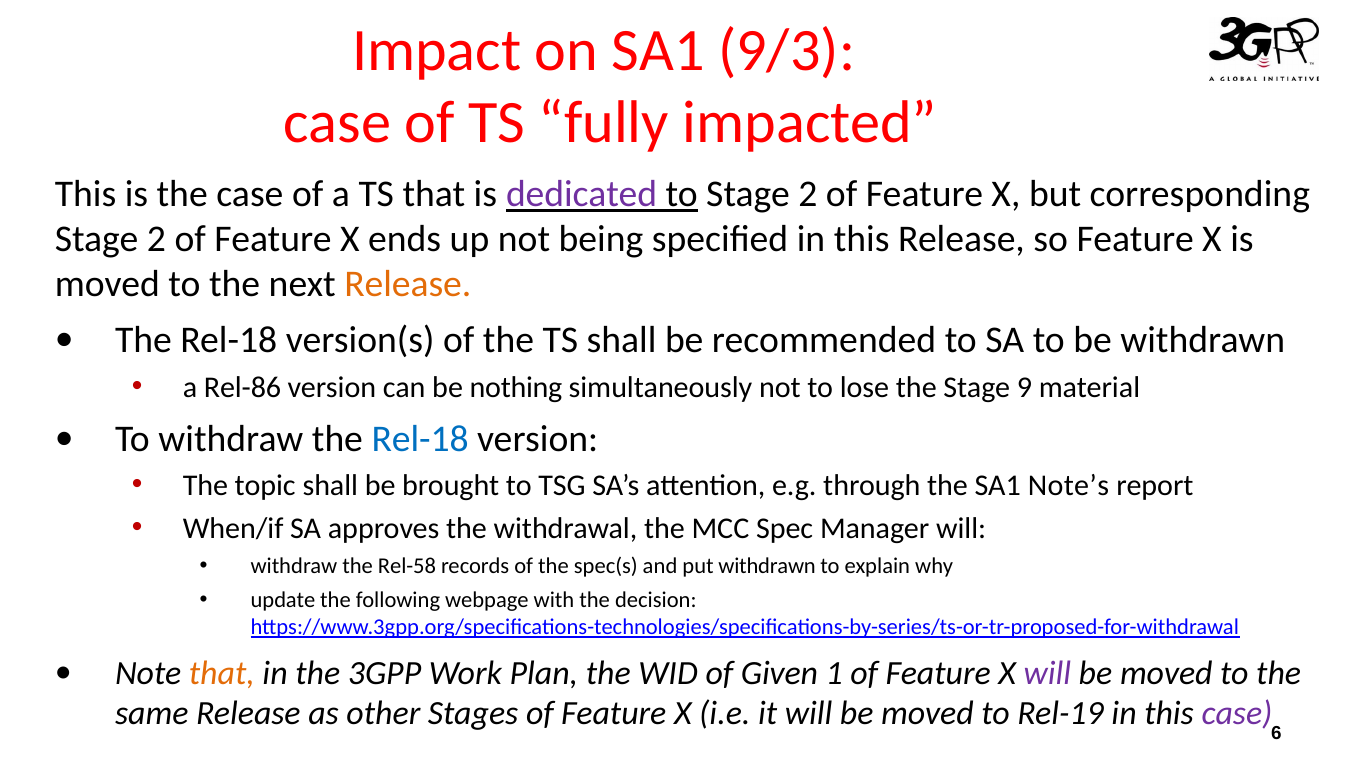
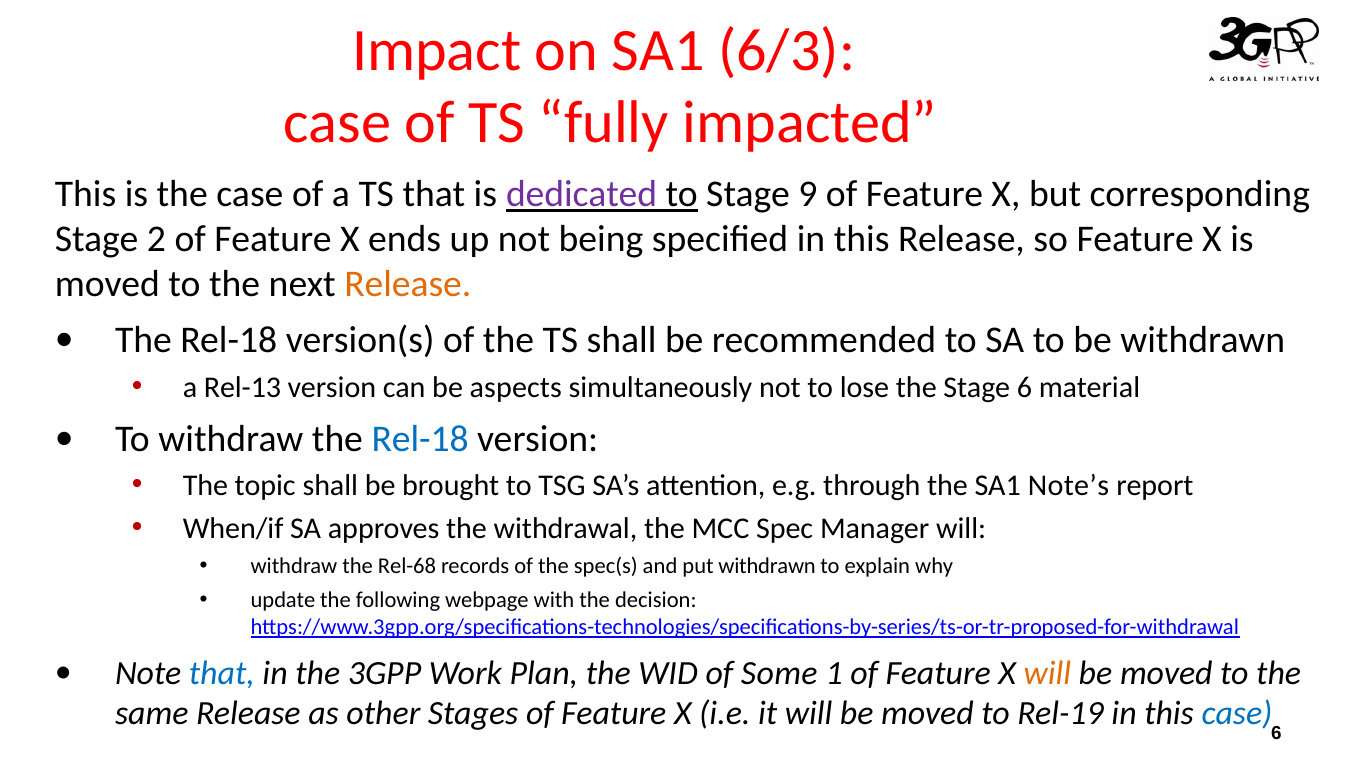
9/3: 9/3 -> 6/3
to Stage 2: 2 -> 9
Rel-86: Rel-86 -> Rel-13
nothing: nothing -> aspects
Stage 9: 9 -> 6
Rel-58: Rel-58 -> Rel-68
that at (222, 673) colour: orange -> blue
Given: Given -> Some
will at (1047, 673) colour: purple -> orange
case at (1237, 714) colour: purple -> blue
